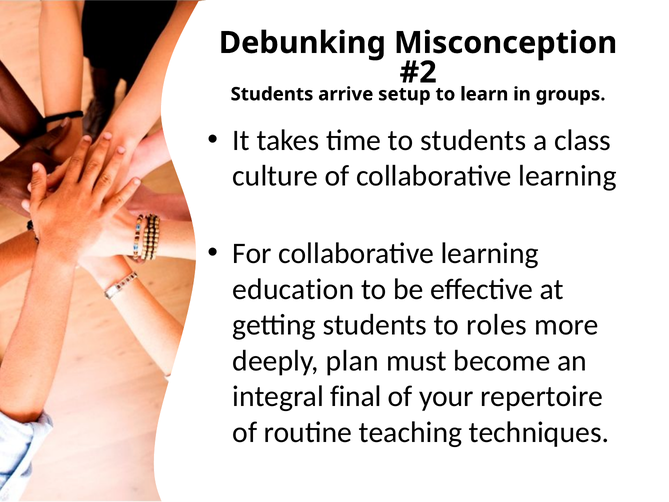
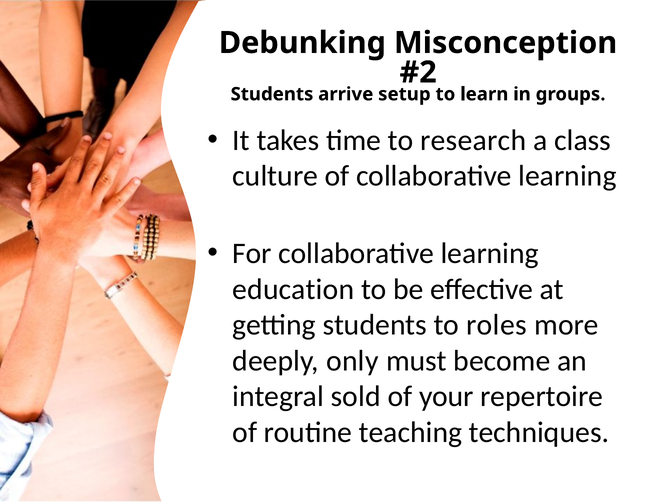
to students: students -> research
plan: plan -> only
final: final -> sold
